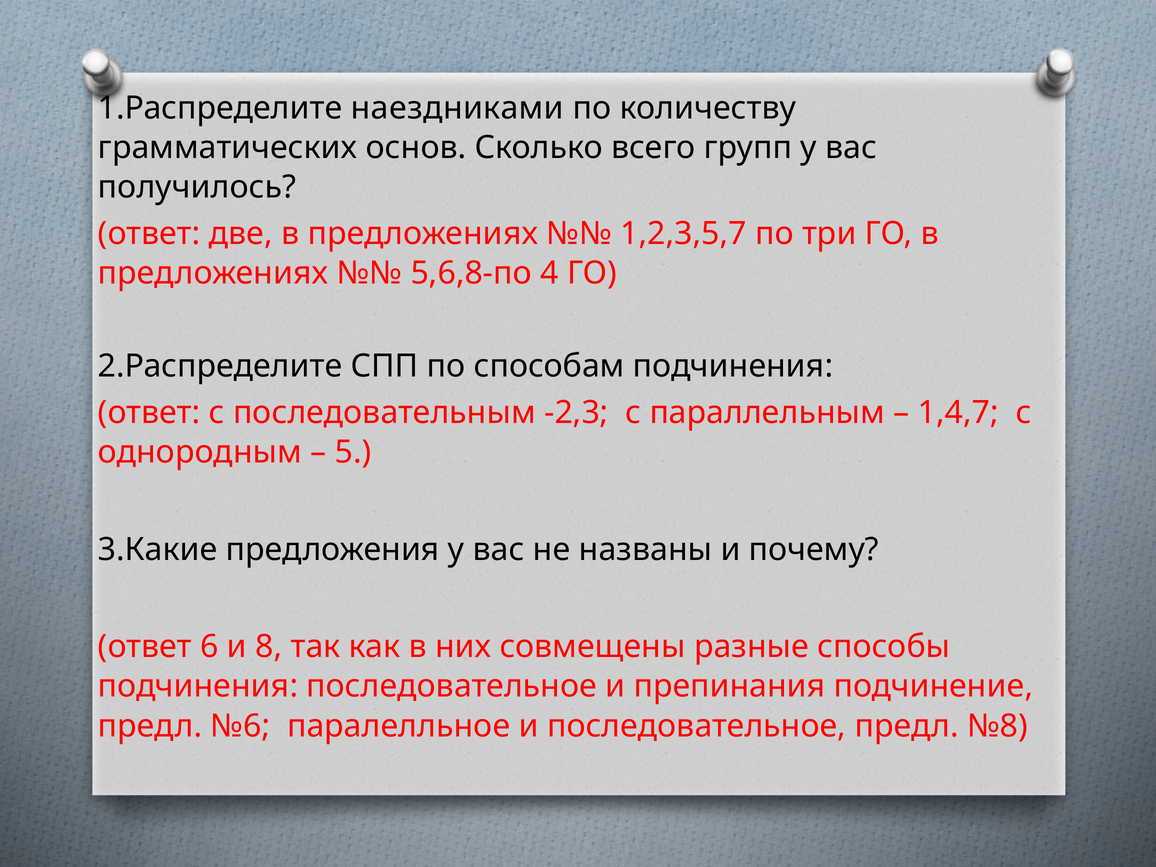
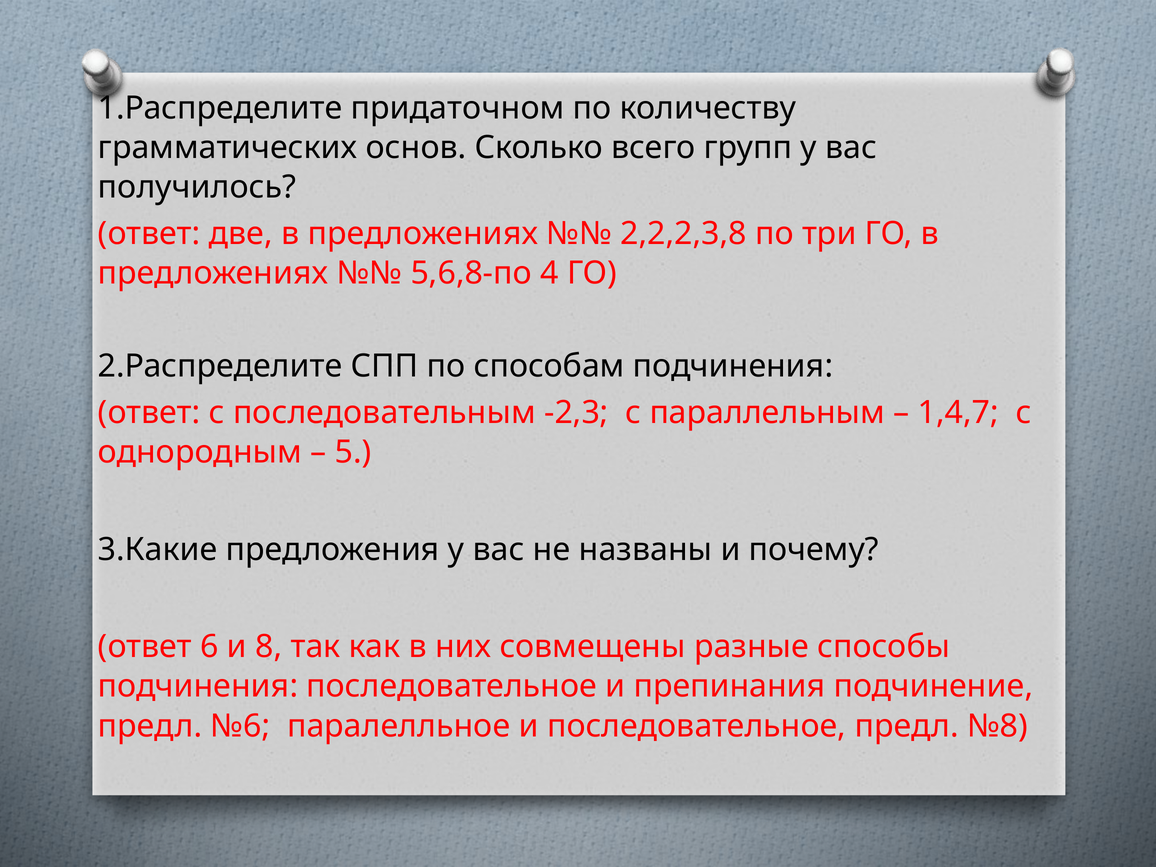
наездниками: наездниками -> придаточном
1,2,3,5,7: 1,2,3,5,7 -> 2,2,2,3,8
